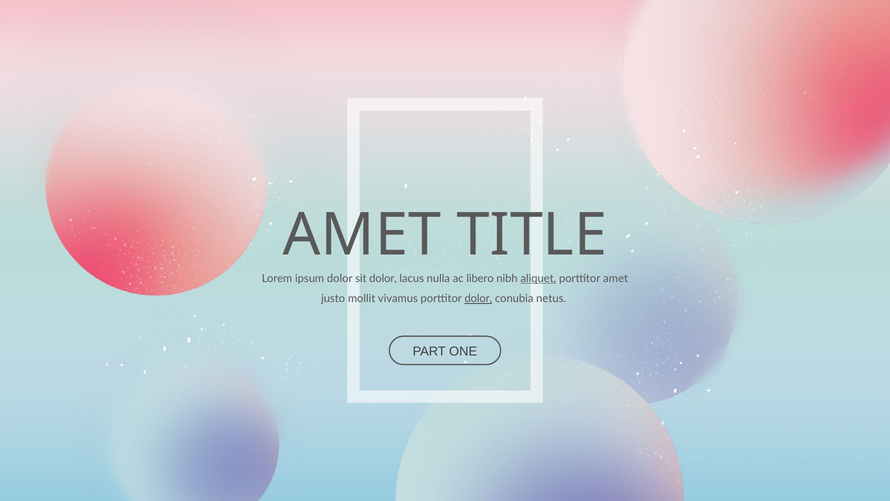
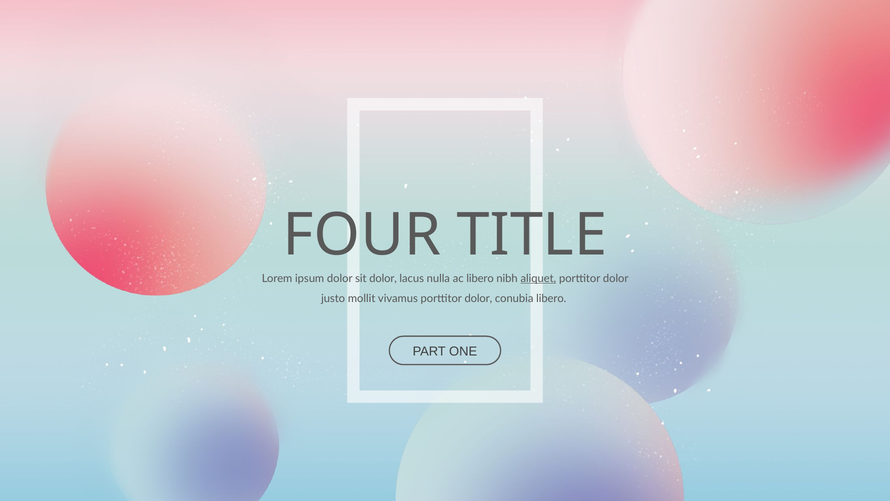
AMET at (362, 235): AMET -> FOUR
amet at (616, 278): amet -> dolor
dolor at (478, 298) underline: present -> none
conubia netus: netus -> libero
